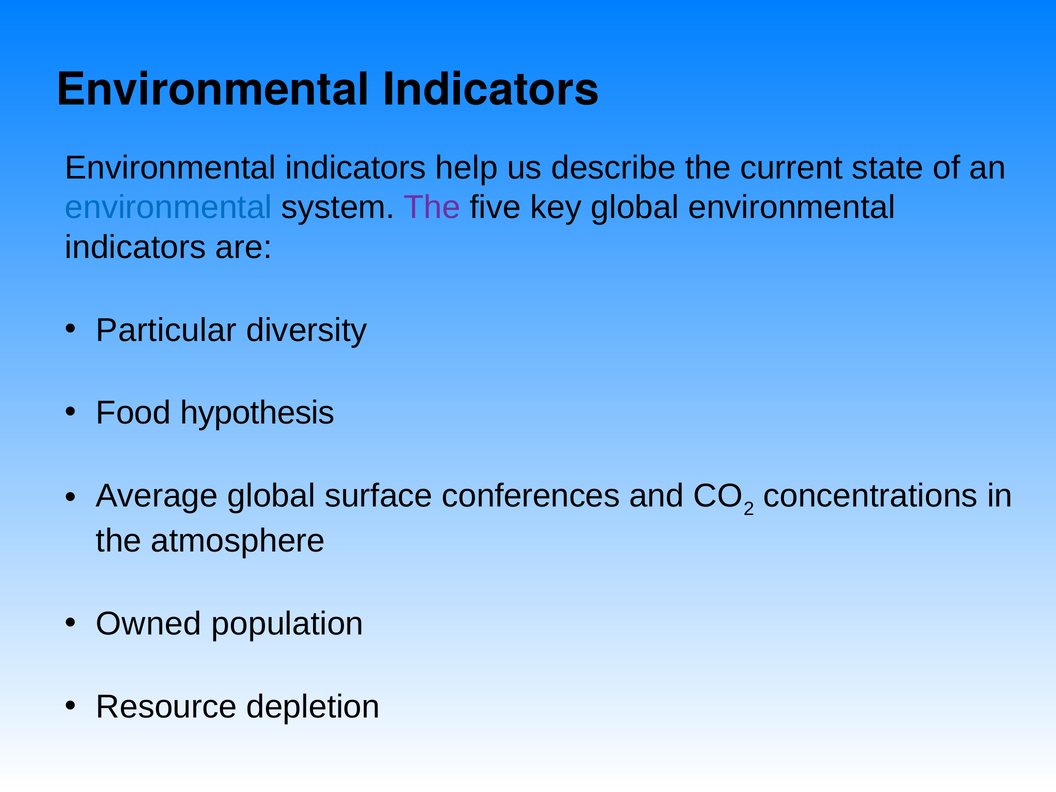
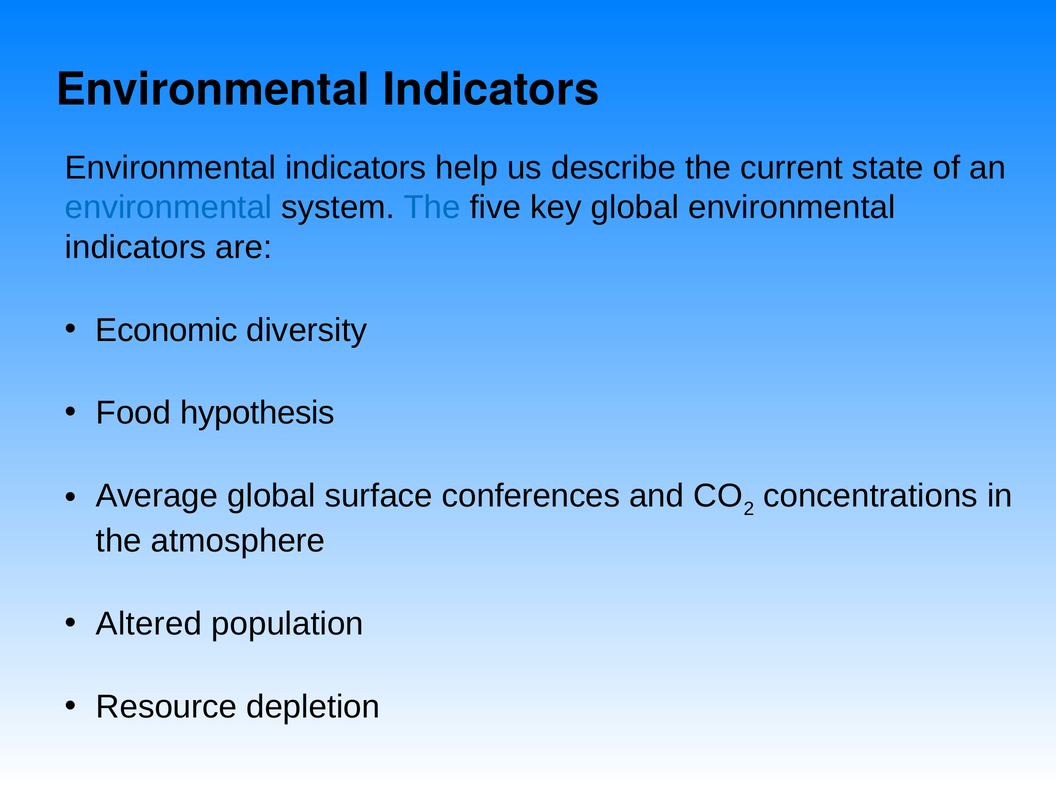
The at (432, 208) colour: purple -> blue
Particular: Particular -> Economic
Owned: Owned -> Altered
